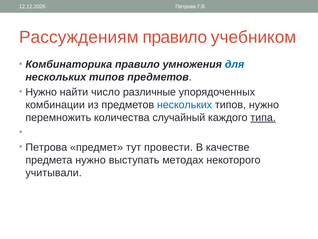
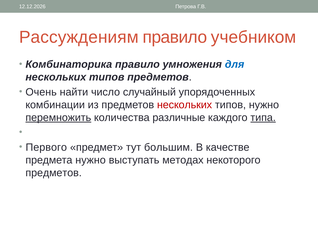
Нужно at (41, 92): Нужно -> Очень
различные: различные -> случайный
нескольких at (185, 105) colour: blue -> red
перемножить underline: none -> present
случайный: случайный -> различные
Петрова at (46, 147): Петрова -> Первого
провести: провести -> большим
учитывали at (54, 172): учитывали -> предметов
